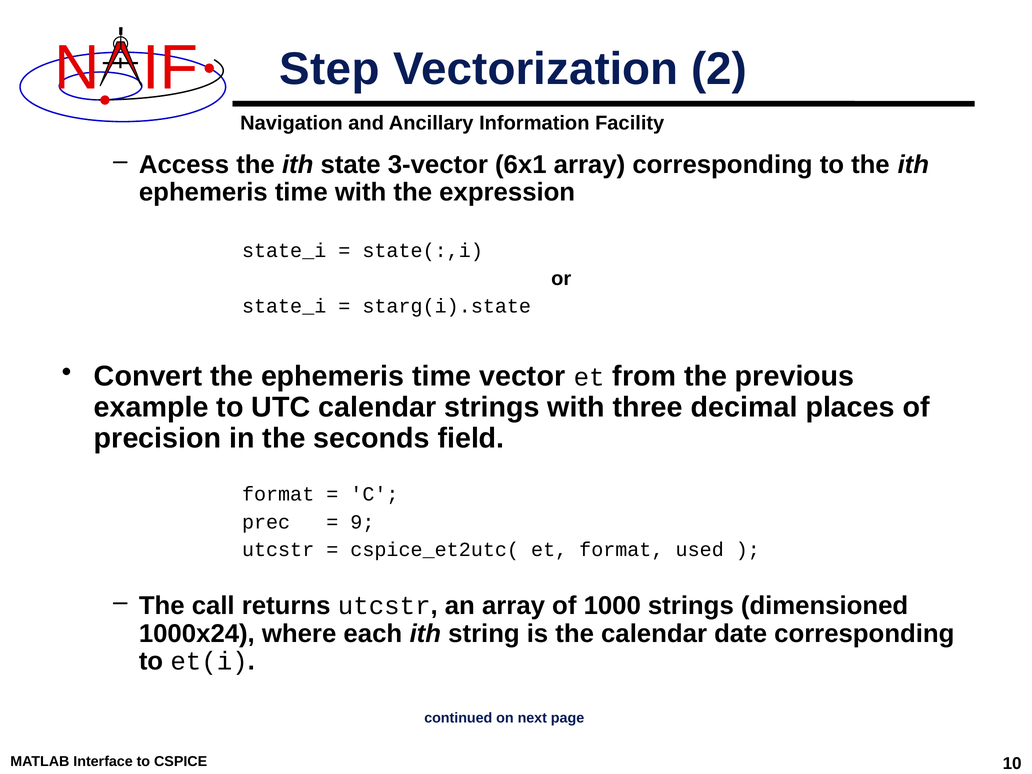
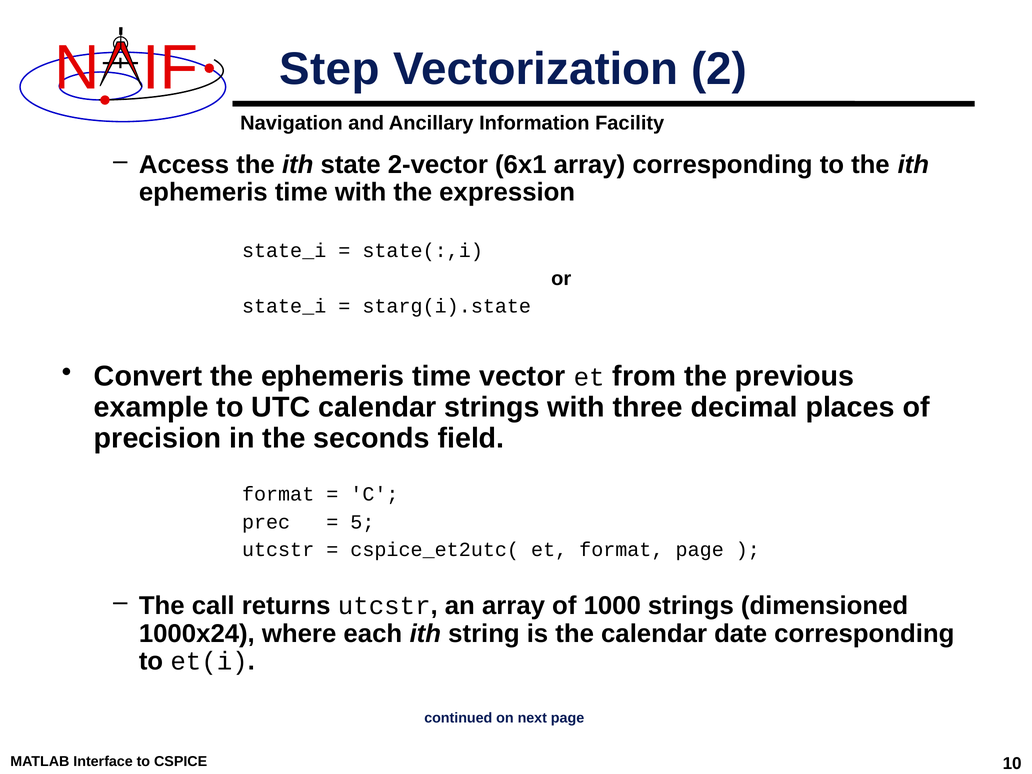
3-vector: 3-vector -> 2-vector
9: 9 -> 5
format used: used -> page
